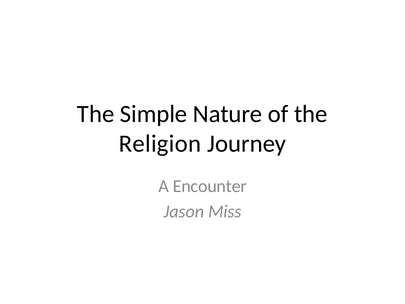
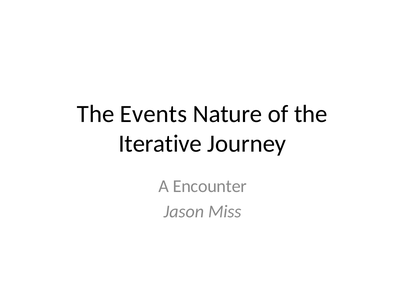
Simple: Simple -> Events
Religion: Religion -> Iterative
